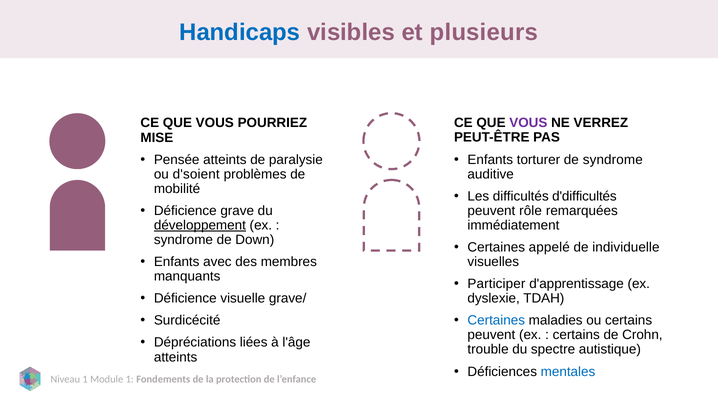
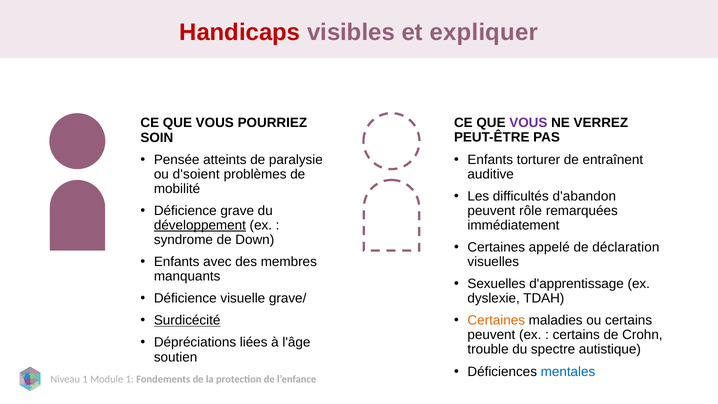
Handicaps colour: blue -> red
plusieurs: plusieurs -> expliquer
MISE: MISE -> SOIN
de syndrome: syndrome -> entraînent
d'difficultés: d'difficultés -> d'abandon
individuelle: individuelle -> déclaration
Participer: Participer -> Sexuelles
Surdicécité underline: none -> present
Certaines at (496, 320) colour: blue -> orange
atteints at (176, 357): atteints -> soutien
